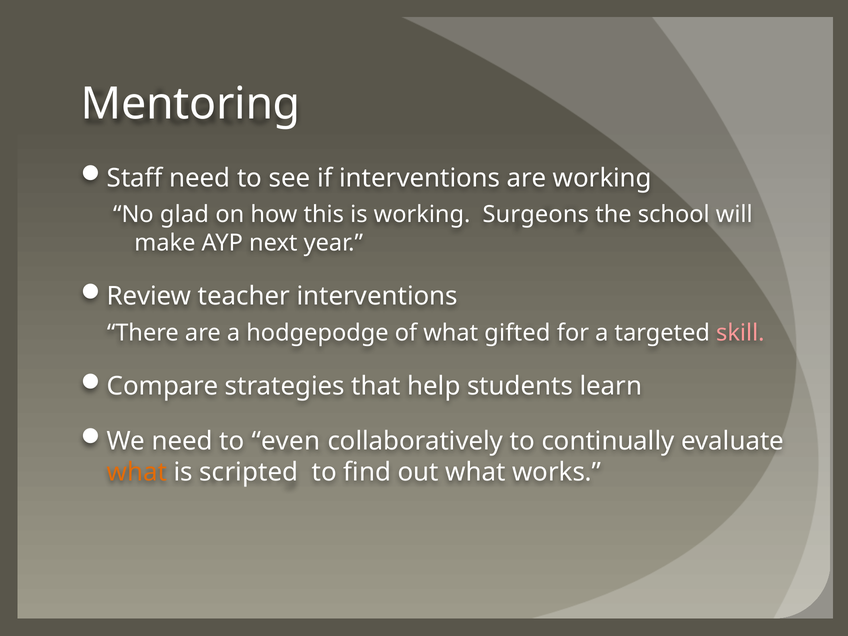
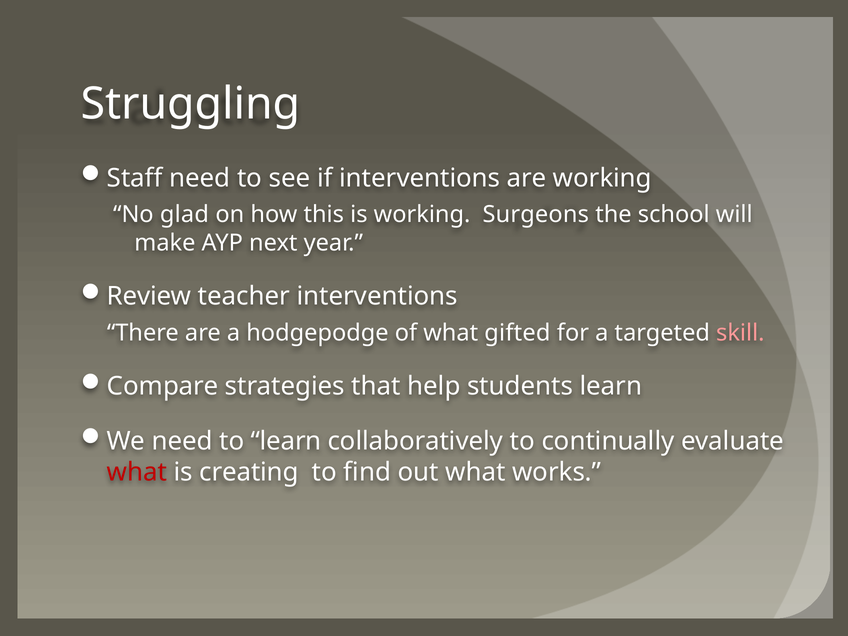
Mentoring: Mentoring -> Struggling
to even: even -> learn
what at (137, 472) colour: orange -> red
scripted: scripted -> creating
